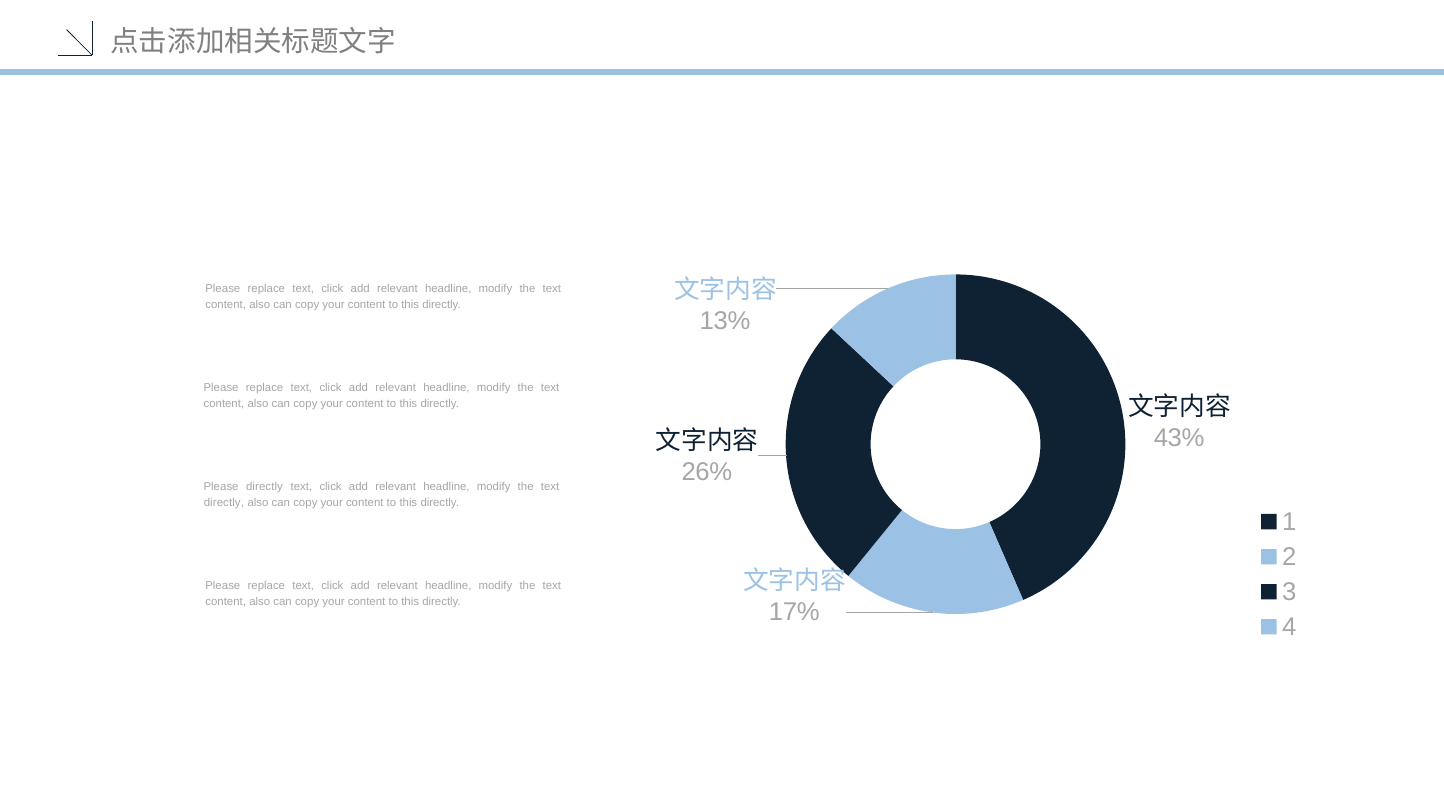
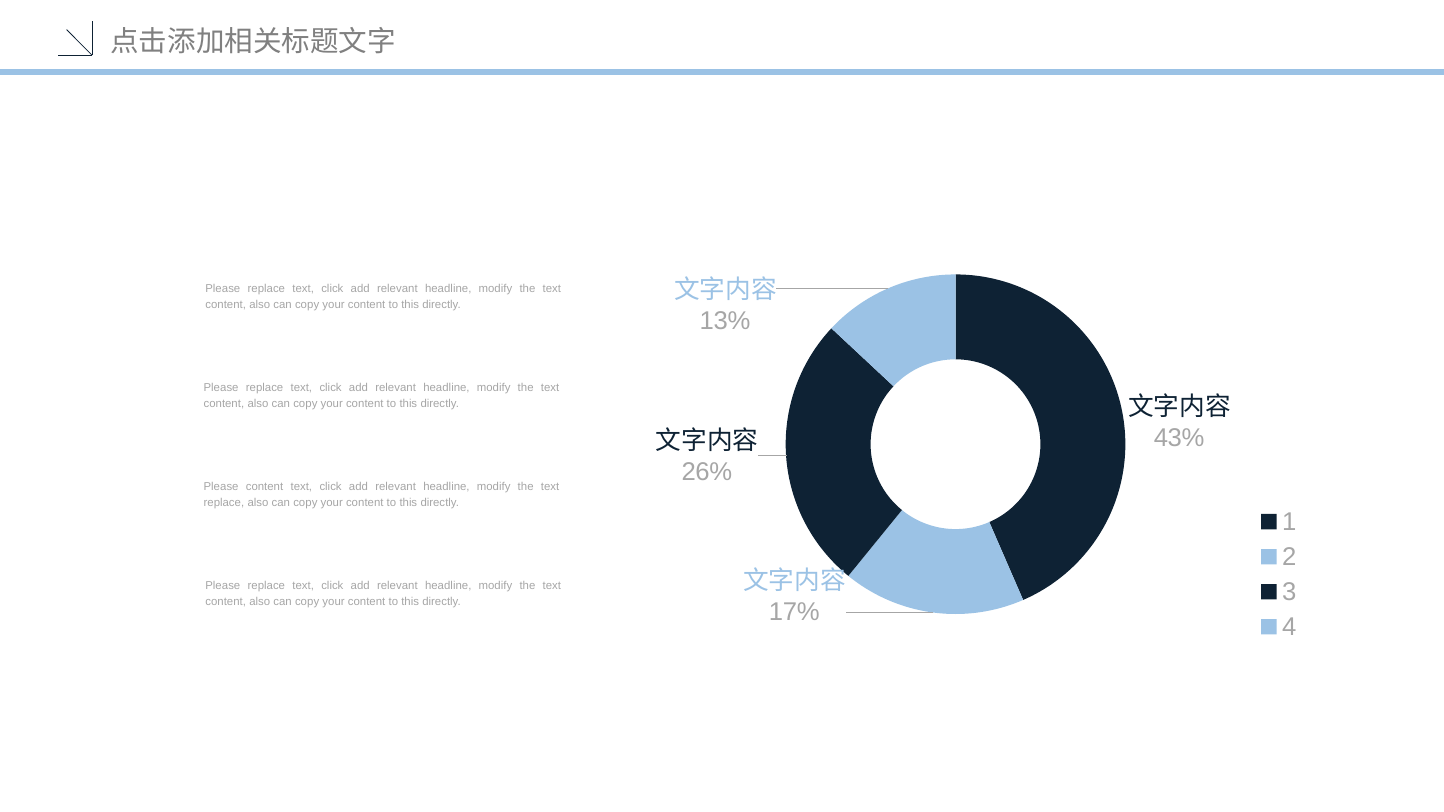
Please directly: directly -> content
directly at (224, 503): directly -> replace
